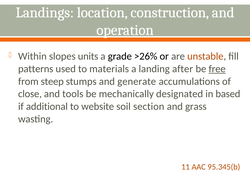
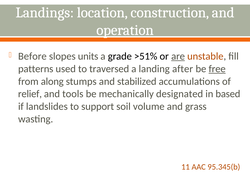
Within: Within -> Before
>26%: >26% -> >51%
are underline: none -> present
materials: materials -> traversed
steep: steep -> along
generate: generate -> stabilized
close: close -> relief
additional: additional -> landslides
website: website -> support
section: section -> volume
